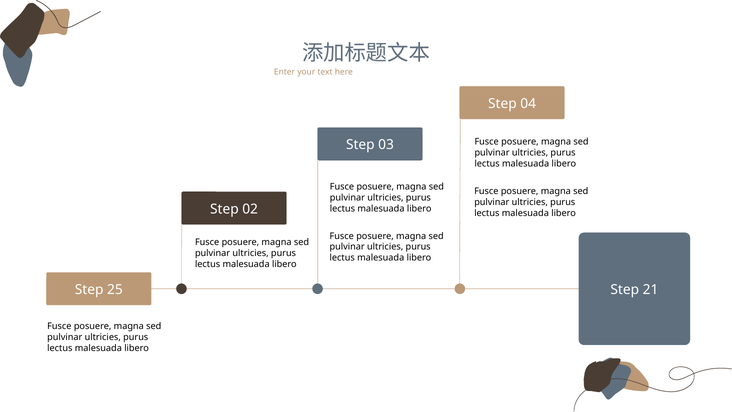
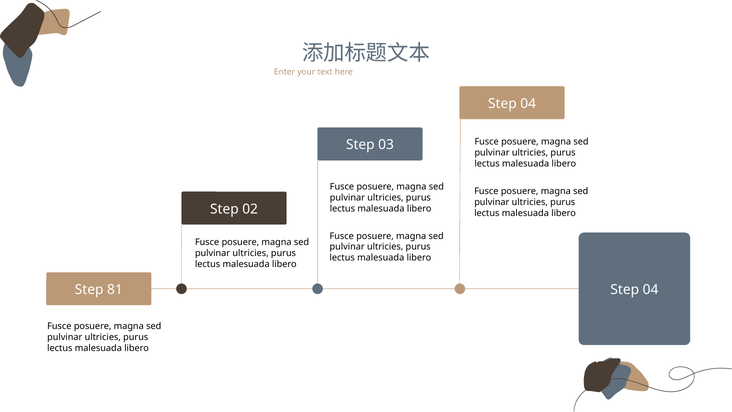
25: 25 -> 81
21 at (651, 290): 21 -> 04
